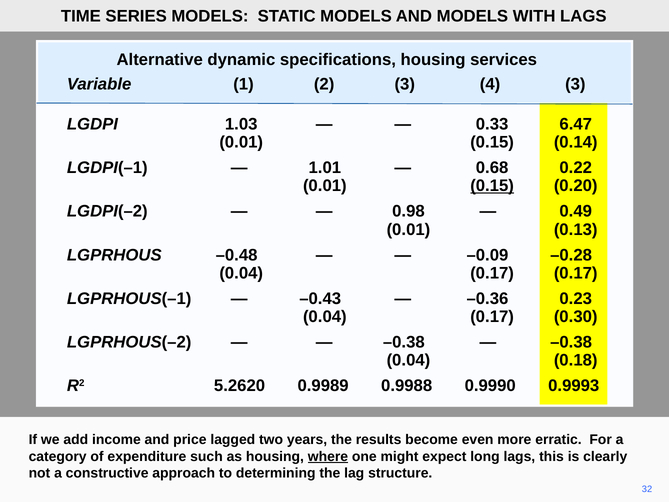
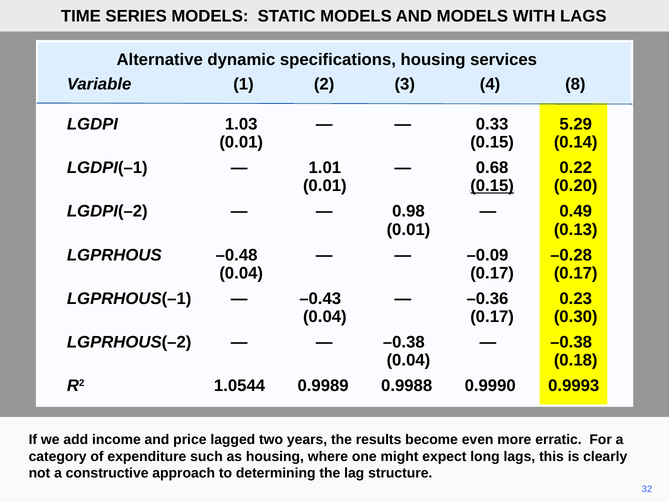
4 3: 3 -> 8
6.47: 6.47 -> 5.29
5.2620: 5.2620 -> 1.0544
where underline: present -> none
